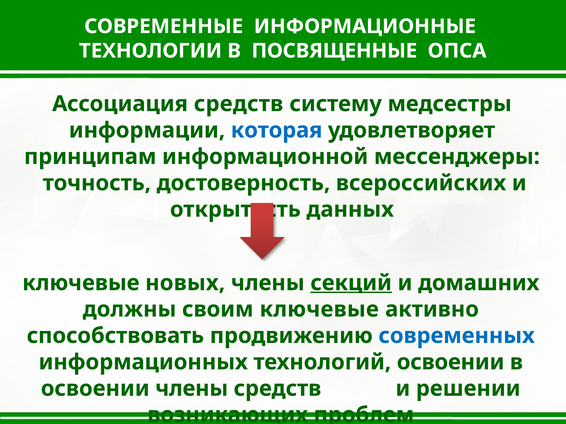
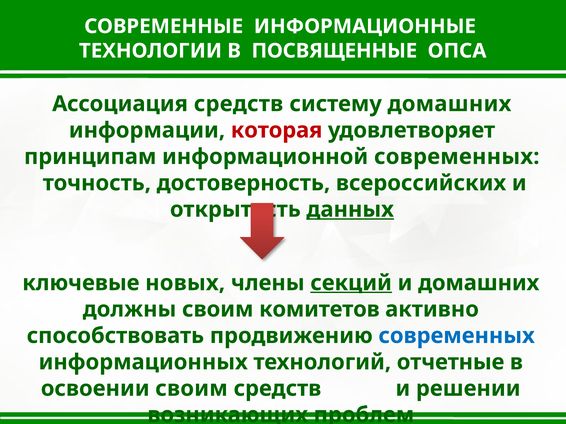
систему медсестры: медсестры -> домашних
которая colour: blue -> red
информационной мессенджеры: мессенджеры -> современных
данных underline: none -> present
своим ключевые: ключевые -> комитетов
технологий освоении: освоении -> отчетные
освоении члены: члены -> своим
